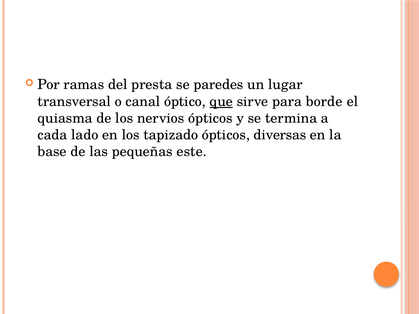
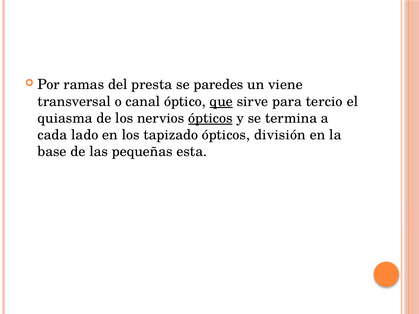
lugar: lugar -> viene
borde: borde -> tercio
ópticos at (210, 118) underline: none -> present
diversas: diversas -> división
este: este -> esta
